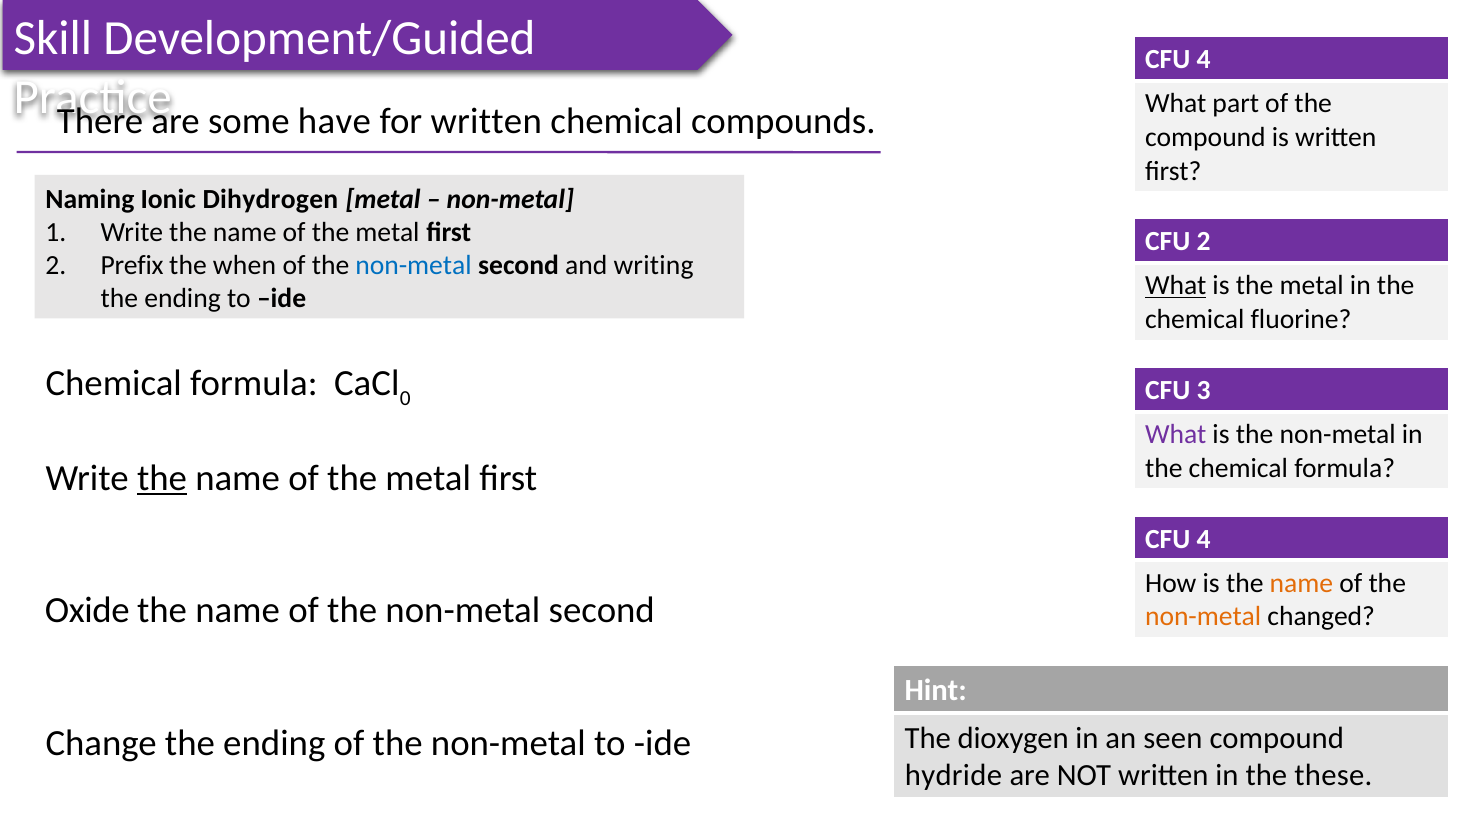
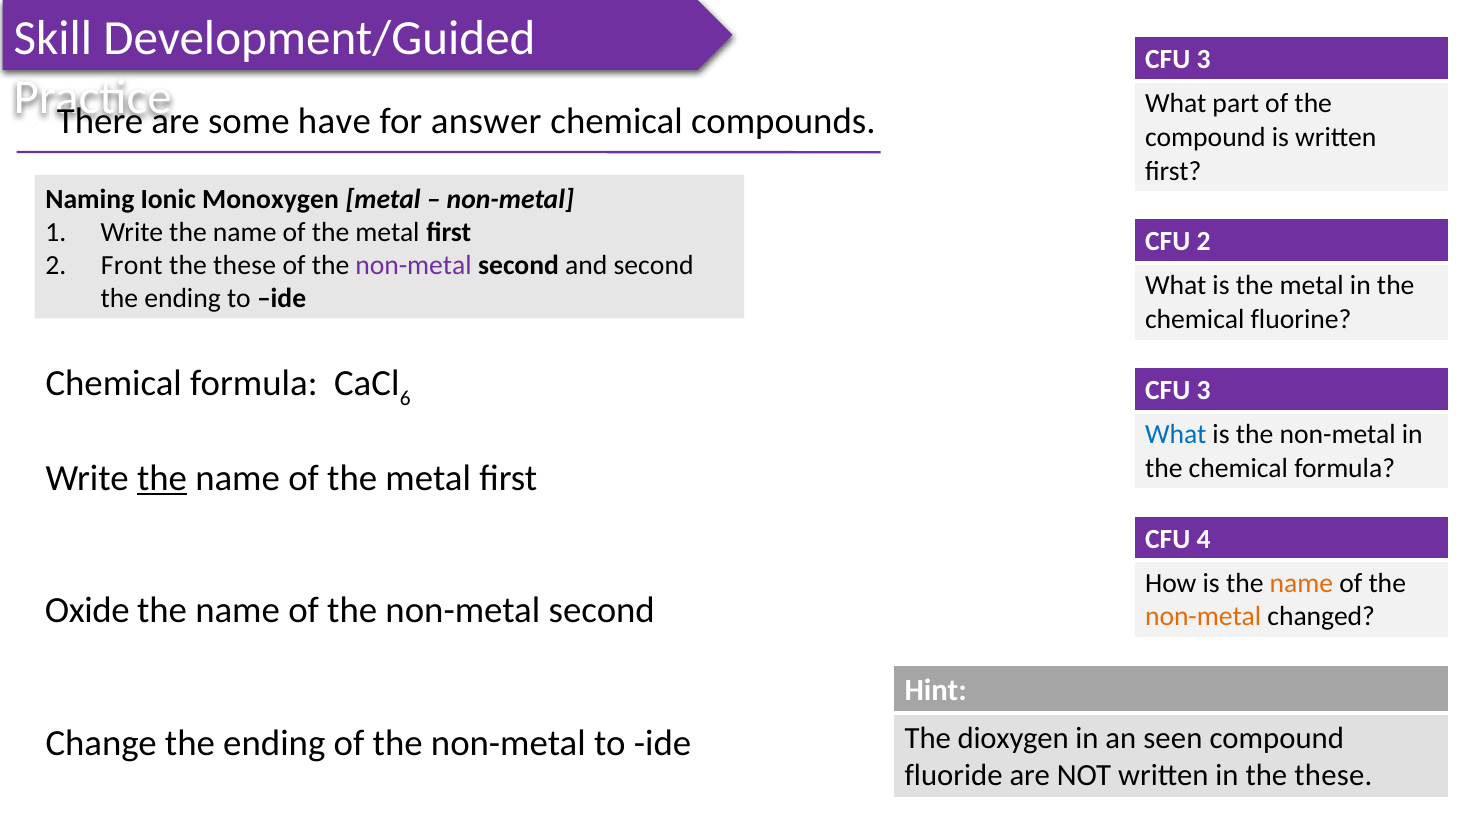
4 at (1204, 59): 4 -> 3
for written: written -> answer
Dihydrogen: Dihydrogen -> Monoxygen
Prefix: Prefix -> Front
when at (245, 265): when -> these
non-metal at (413, 265) colour: blue -> purple
and writing: writing -> second
What at (1176, 285) underline: present -> none
0: 0 -> 6
What at (1176, 434) colour: purple -> blue
hydride: hydride -> fluoride
